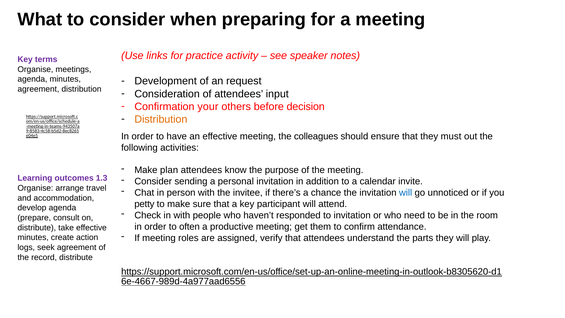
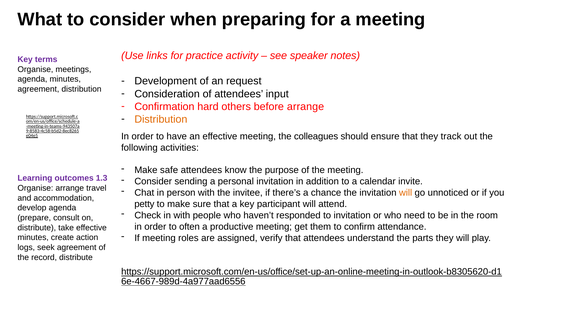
your: your -> hard
before decision: decision -> arrange
must: must -> track
plan: plan -> safe
will at (406, 193) colour: blue -> orange
